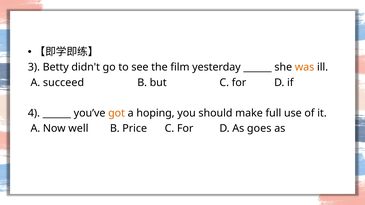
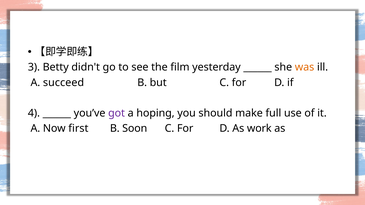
got colour: orange -> purple
well: well -> first
Price: Price -> Soon
goes: goes -> work
